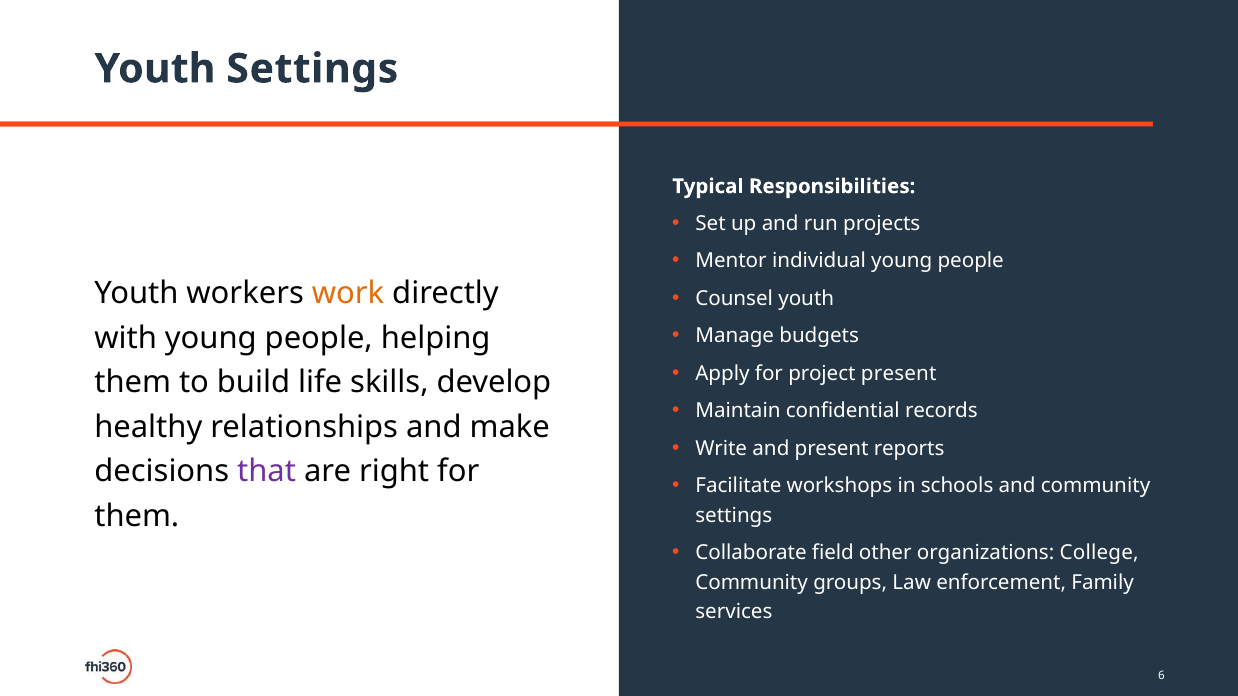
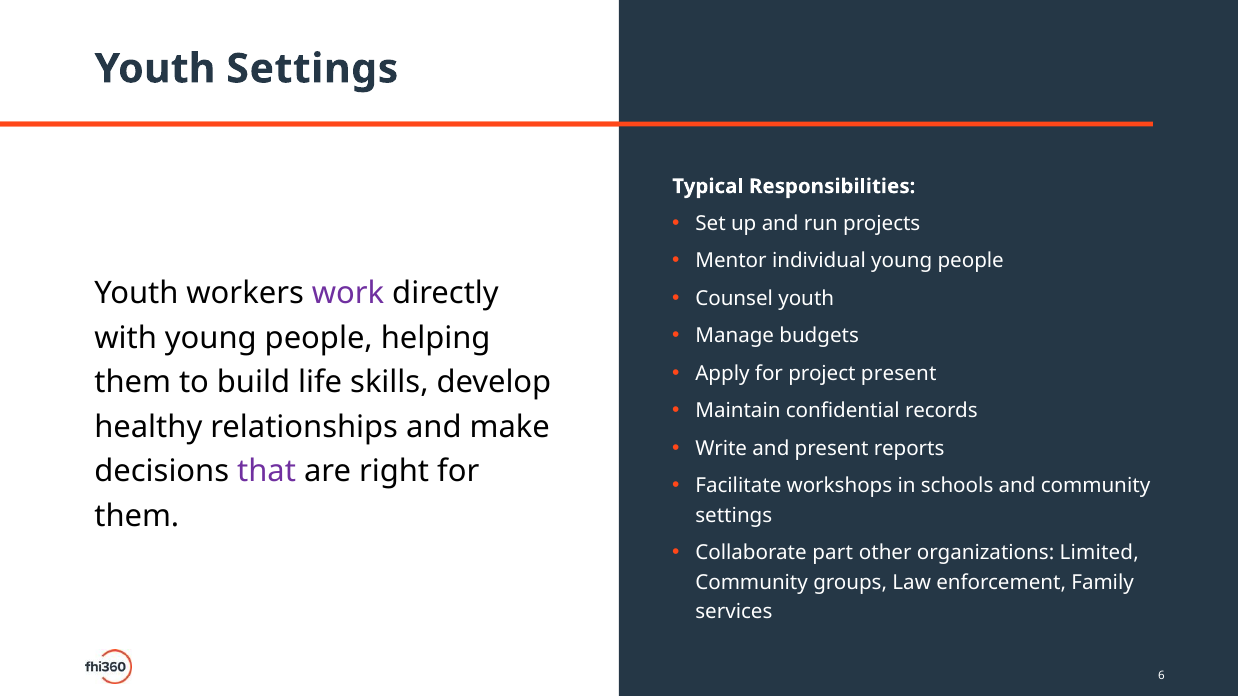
work colour: orange -> purple
field: field -> part
College: College -> Limited
